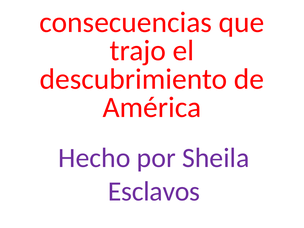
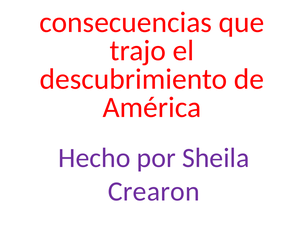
Esclavos: Esclavos -> Crearon
